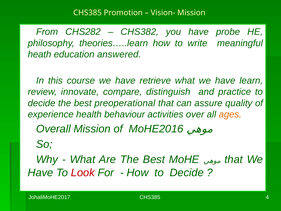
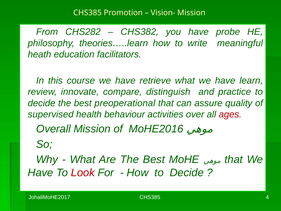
answered: answered -> facilitators
experience: experience -> supervised
ages colour: orange -> red
